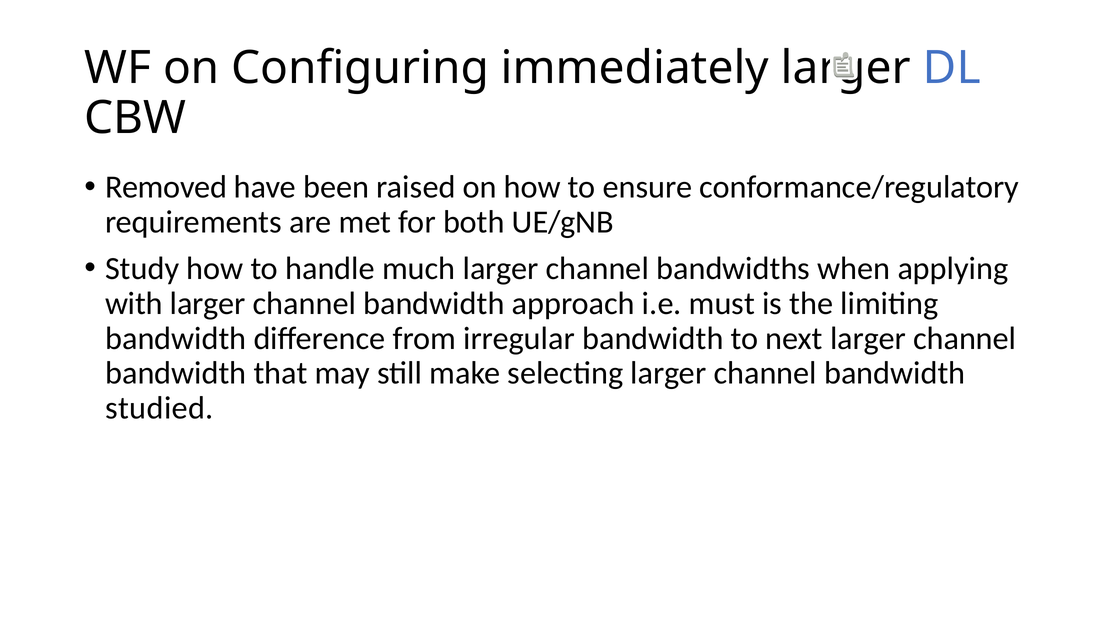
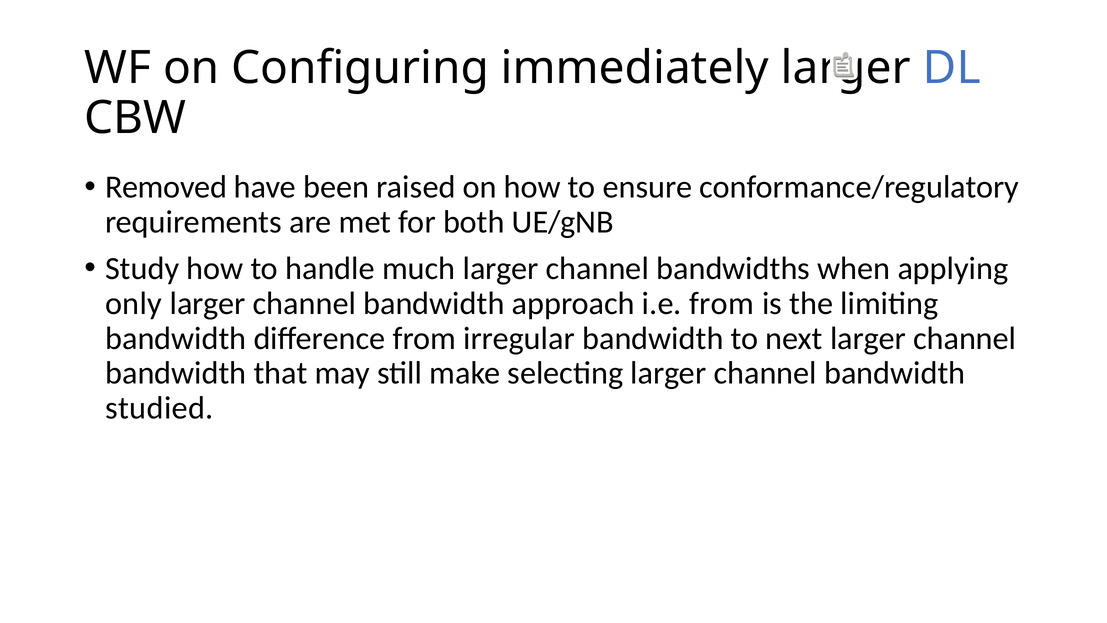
with: with -> only
i.e must: must -> from
